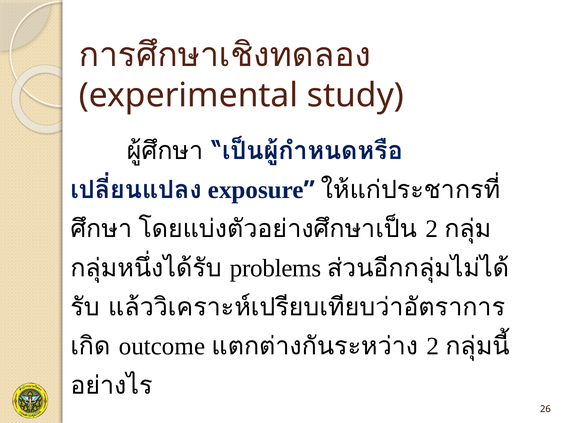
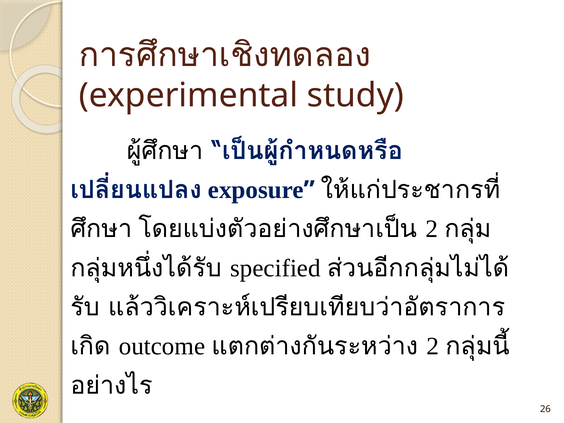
problems: problems -> specified
